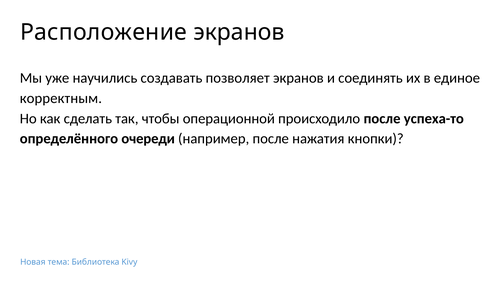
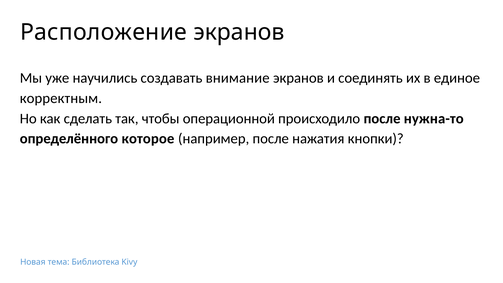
позволяет: позволяет -> внимание
успеха-то: успеха-то -> нужна-то
очереди: очереди -> которое
